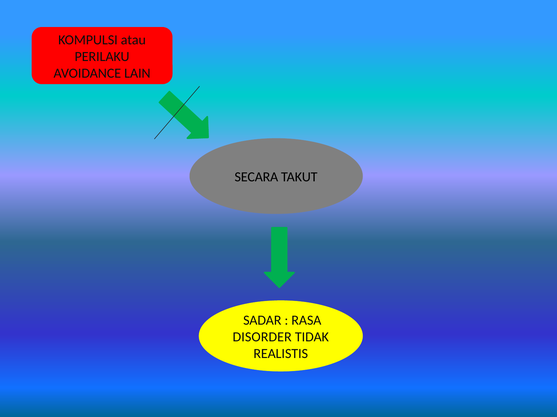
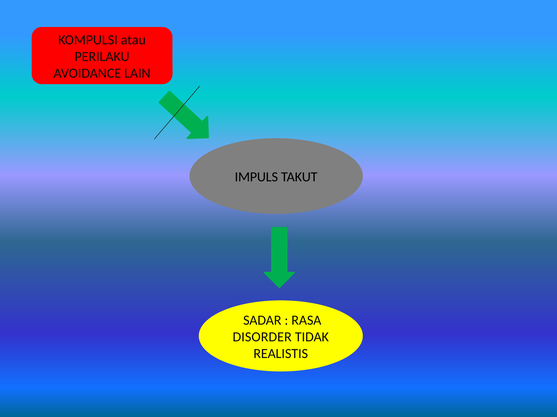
SECARA: SECARA -> IMPULS
